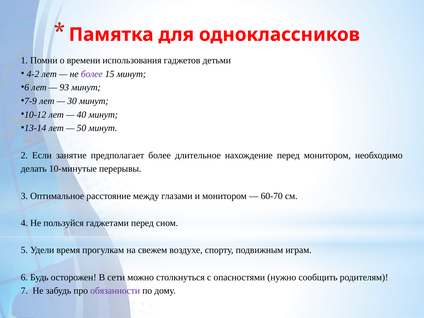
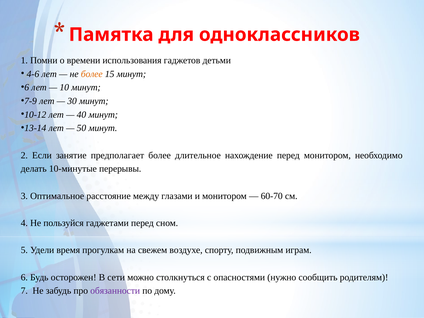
4-2: 4-2 -> 4-6
более at (92, 74) colour: purple -> orange
93: 93 -> 10
